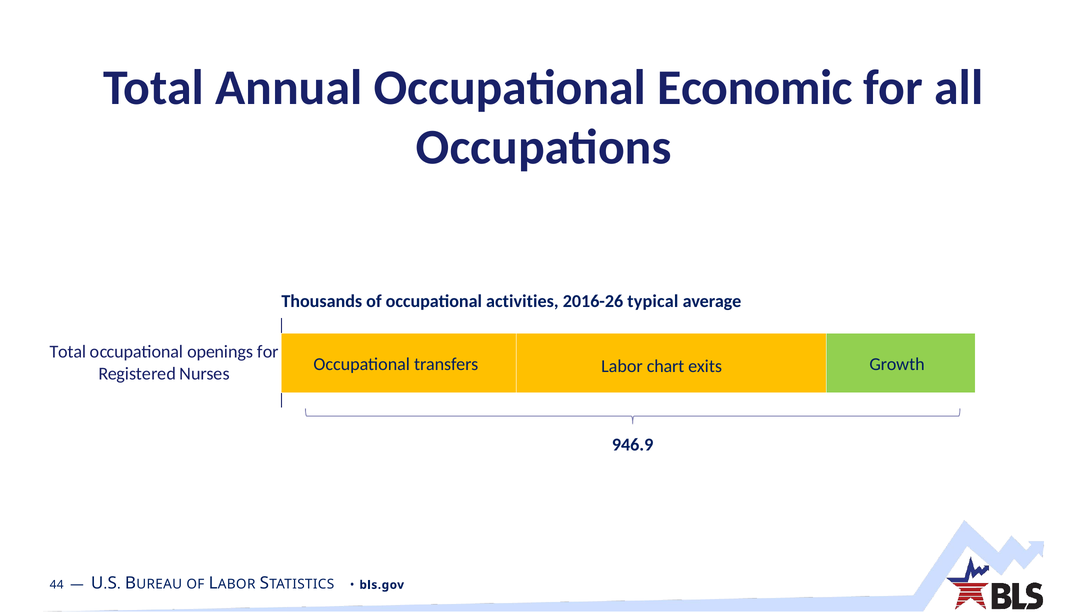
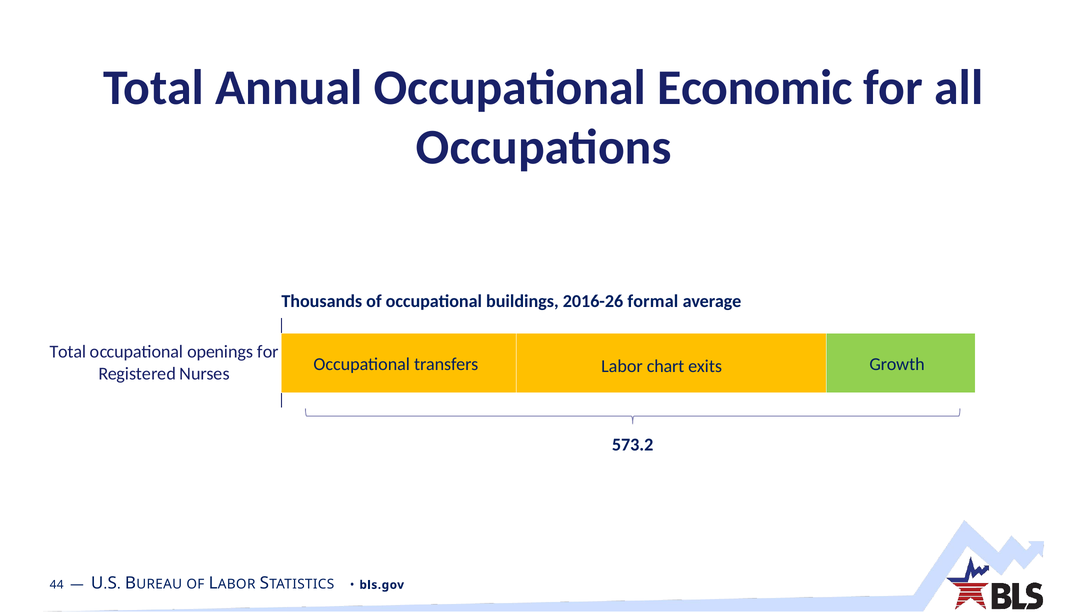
activities: activities -> buildings
typical: typical -> formal
946.9: 946.9 -> 573.2
